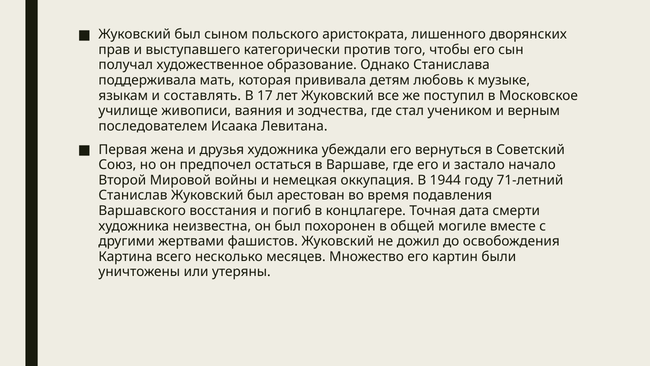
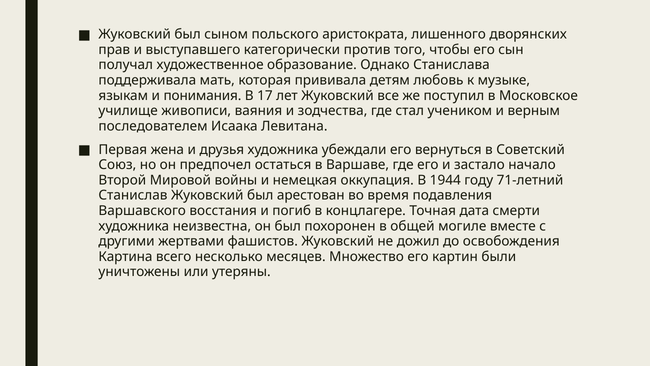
составлять: составлять -> понимания
